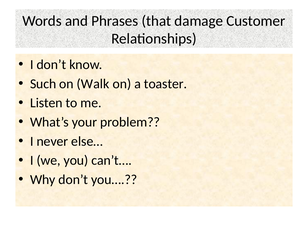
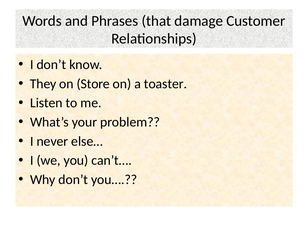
Such: Such -> They
Walk: Walk -> Store
